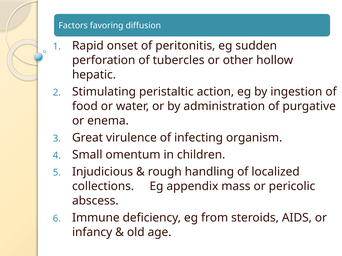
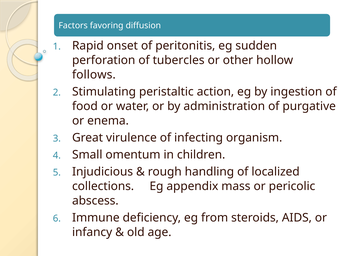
hepatic: hepatic -> follows
